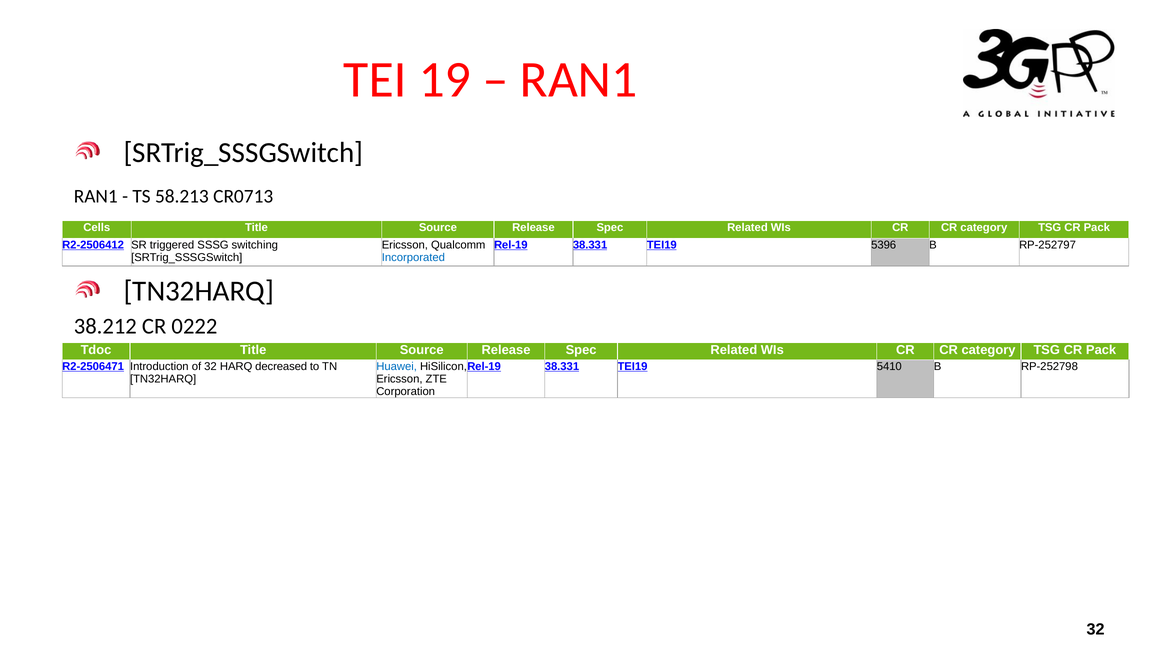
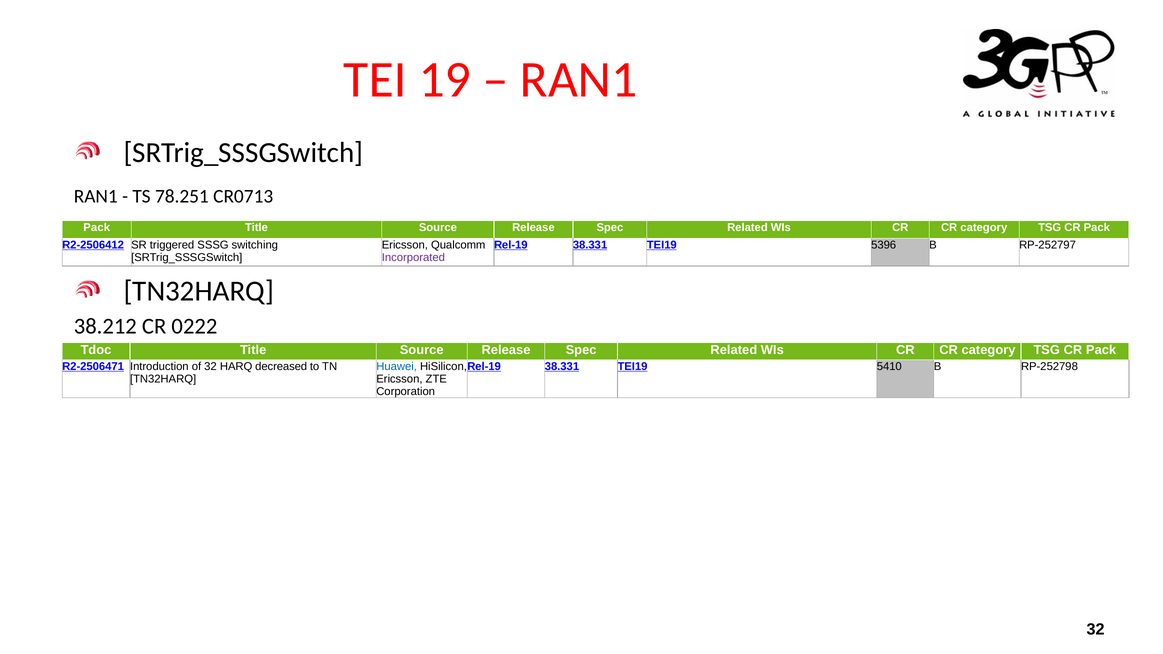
58.213: 58.213 -> 78.251
Cells at (97, 227): Cells -> Pack
Incorporated colour: blue -> purple
